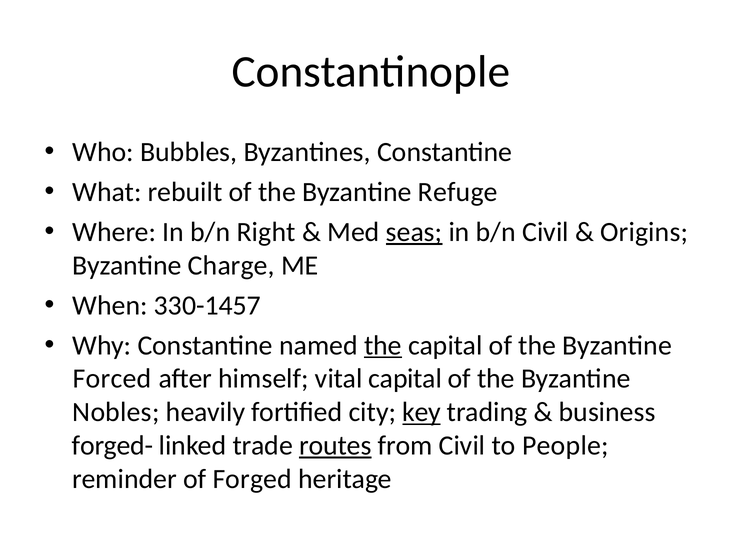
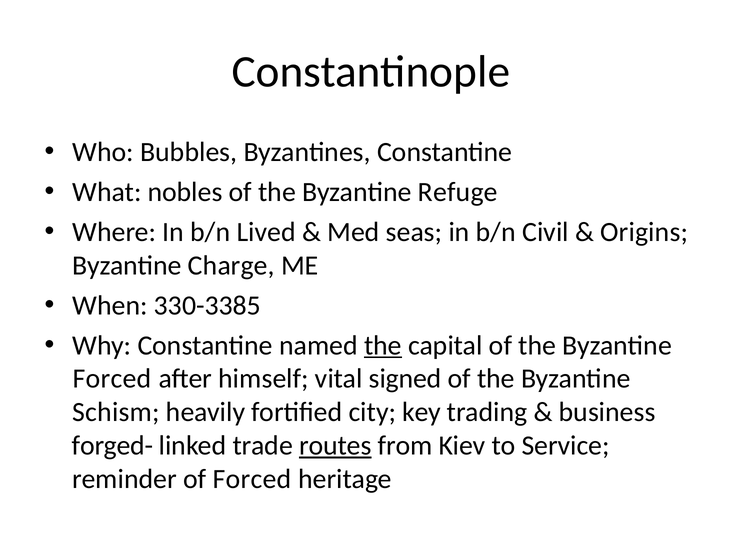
rebuilt: rebuilt -> nobles
Right: Right -> Lived
seas underline: present -> none
330-1457: 330-1457 -> 330-3385
vital capital: capital -> signed
Nobles: Nobles -> Schism
key underline: present -> none
from Civil: Civil -> Kiev
People: People -> Service
of Forged: Forged -> Forced
